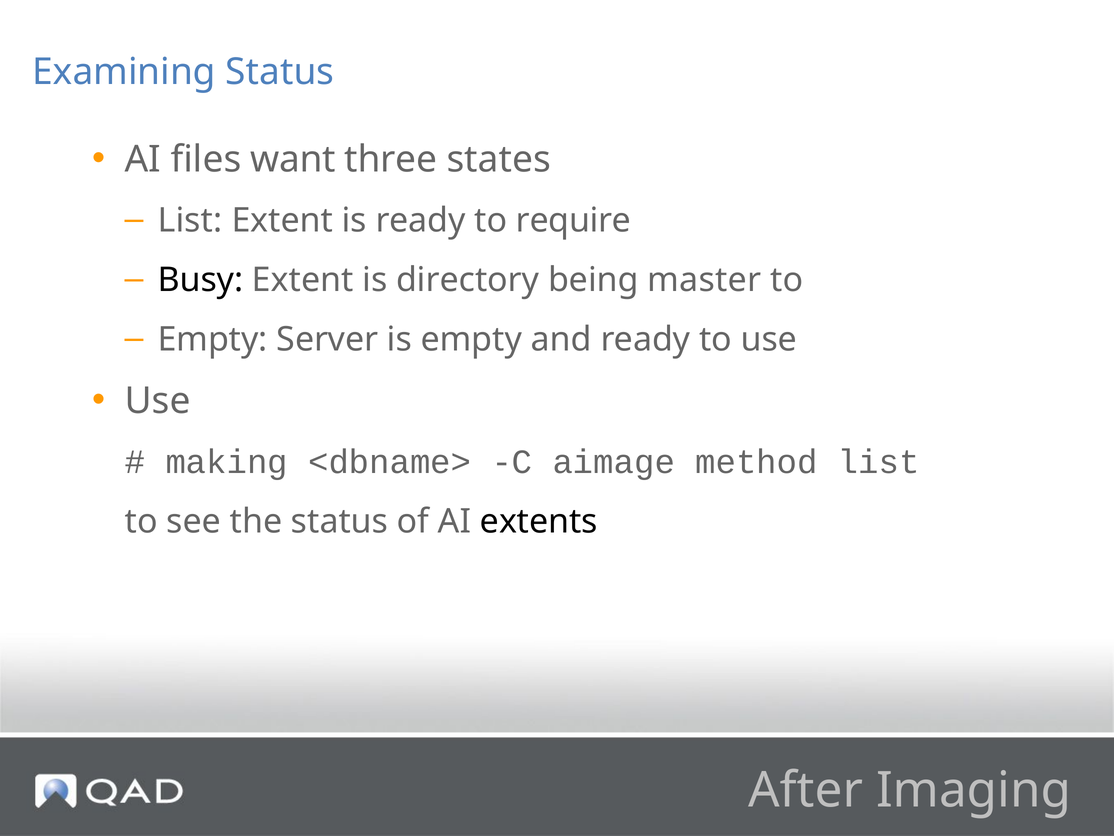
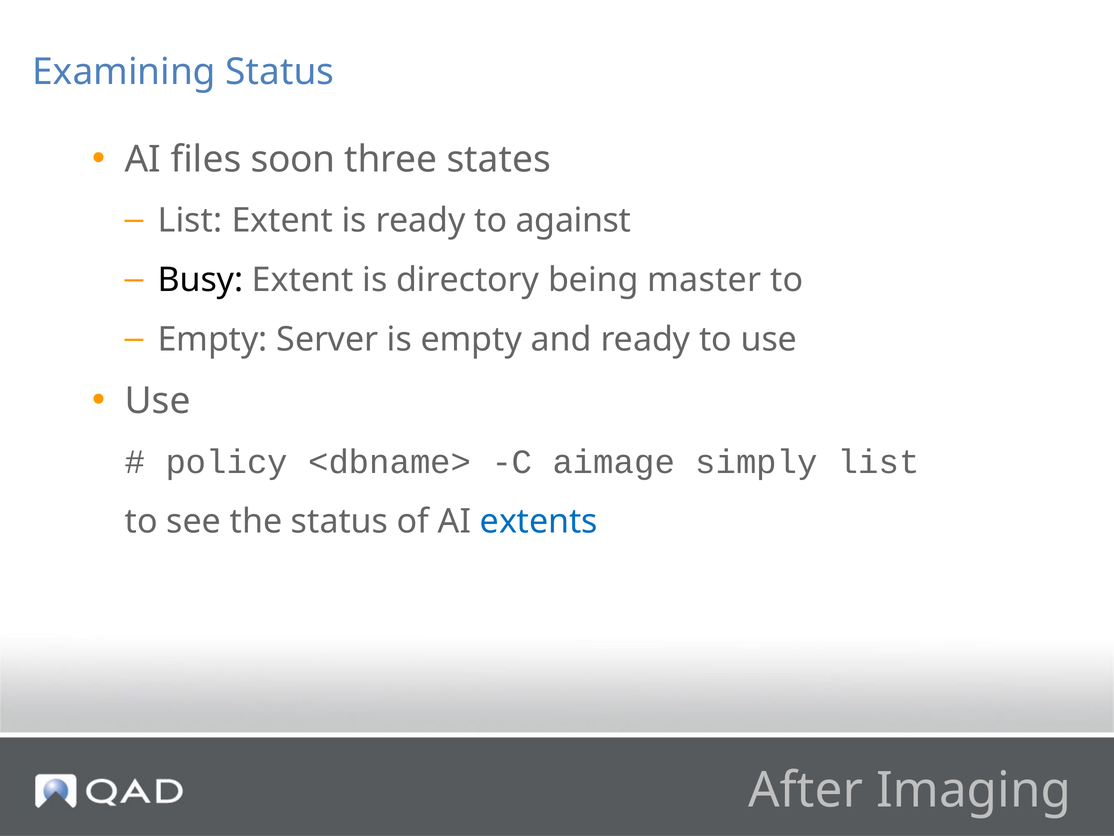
want: want -> soon
require: require -> against
making: making -> policy
method: method -> simply
extents colour: black -> blue
